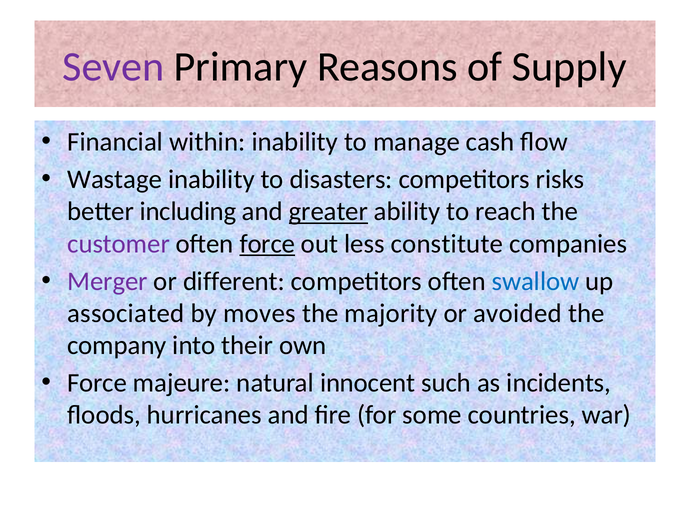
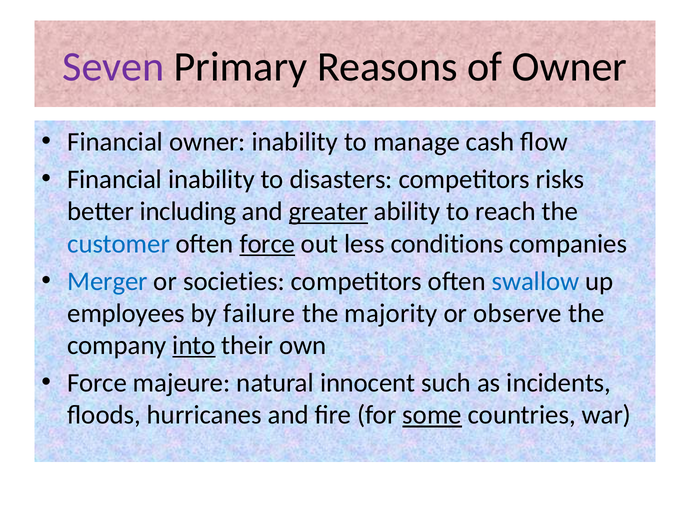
of Supply: Supply -> Owner
Financial within: within -> owner
Wastage at (115, 180): Wastage -> Financial
customer colour: purple -> blue
constitute: constitute -> conditions
Merger colour: purple -> blue
different: different -> societies
associated: associated -> employees
moves: moves -> failure
avoided: avoided -> observe
into underline: none -> present
some underline: none -> present
